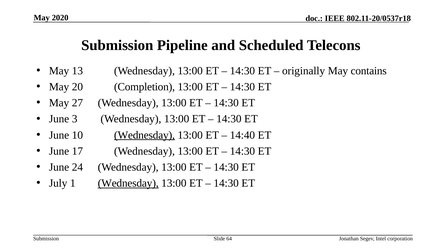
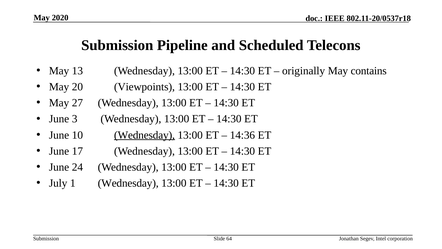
Completion: Completion -> Viewpoints
14:40: 14:40 -> 14:36
Wednesday at (128, 183) underline: present -> none
